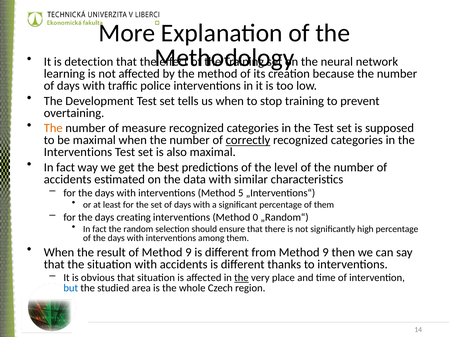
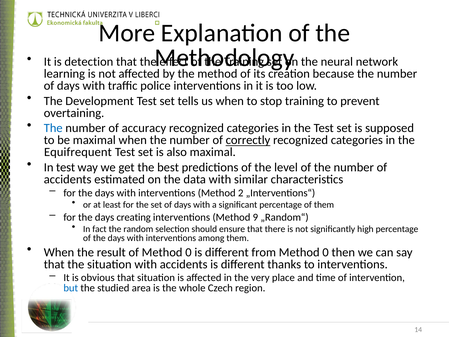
The at (53, 128) colour: orange -> blue
measure: measure -> accuracy
Interventions at (78, 152): Interventions -> Equifrequent
fact at (66, 167): fact -> test
5: 5 -> 2
0: 0 -> 9
of Method 9: 9 -> 0
from Method 9: 9 -> 0
the at (241, 278) underline: present -> none
